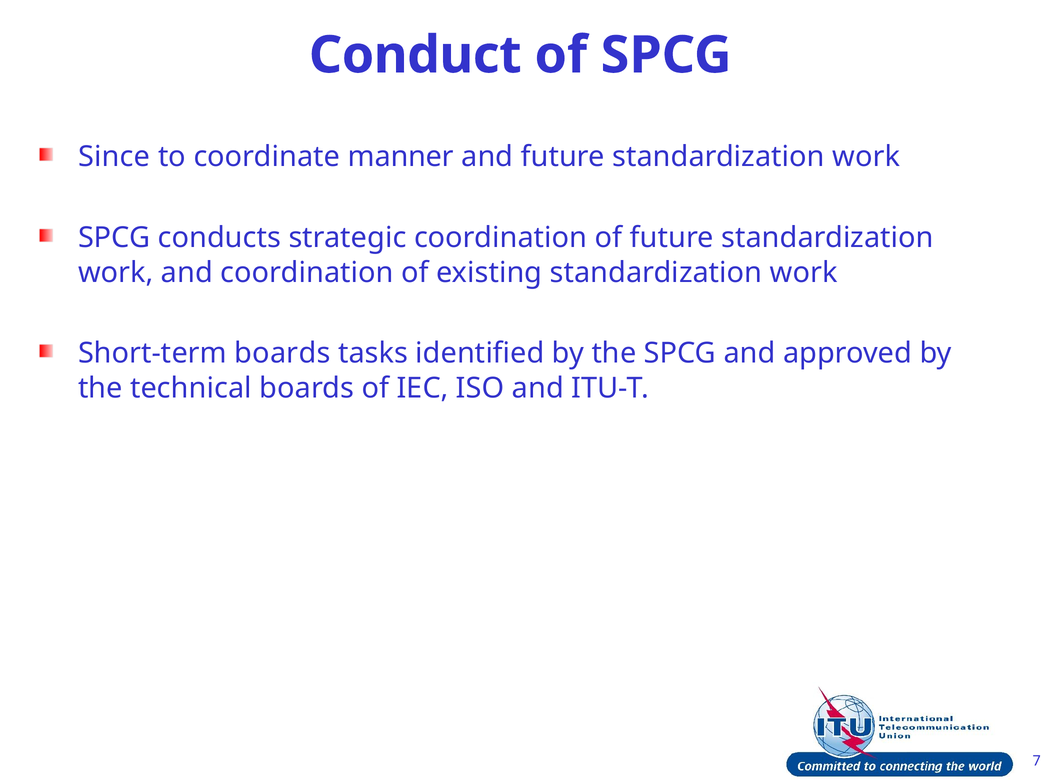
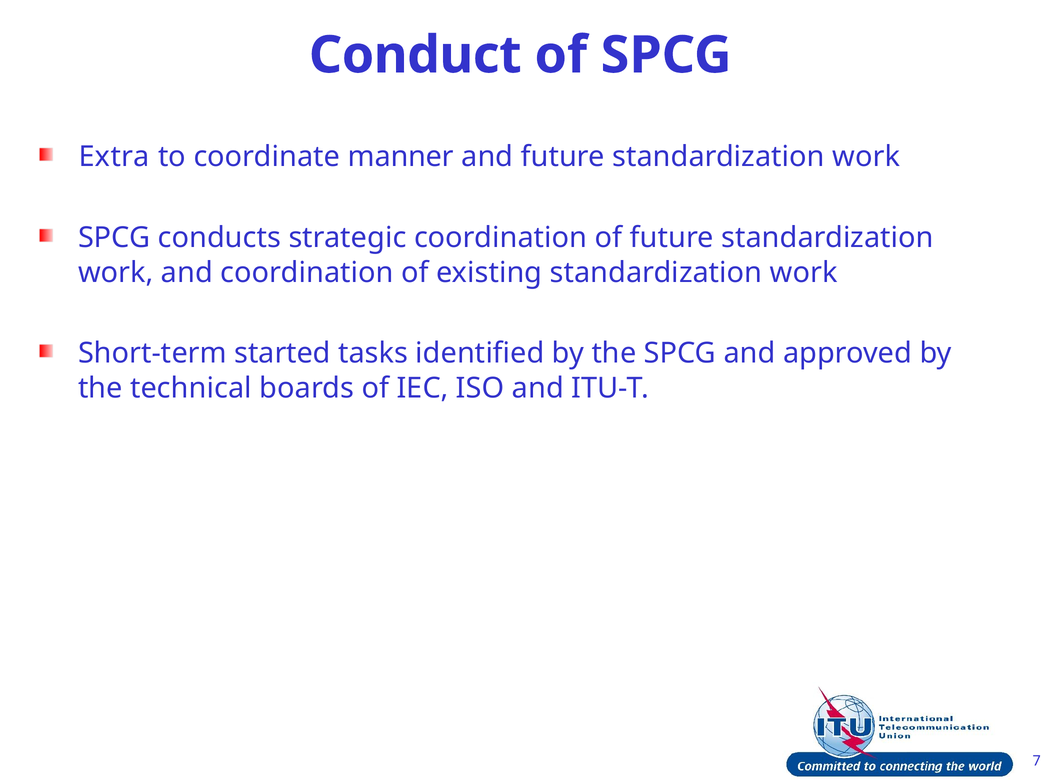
Since: Since -> Extra
Short-term boards: boards -> started
